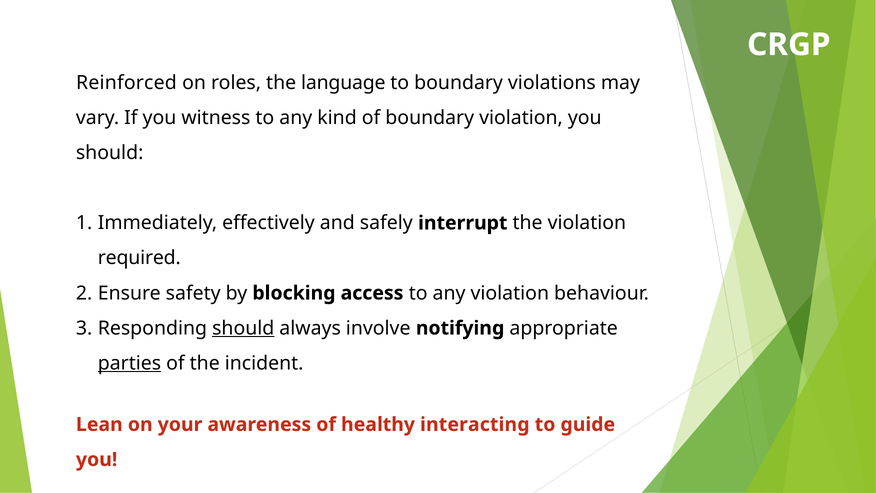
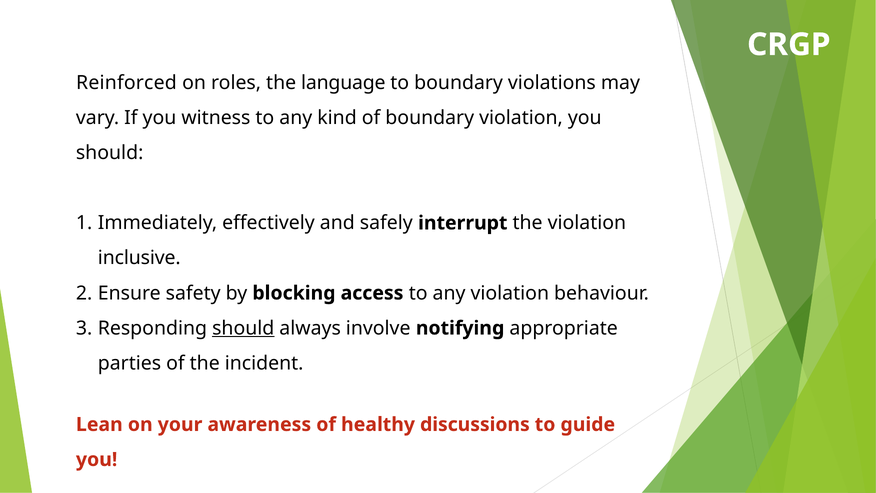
required: required -> inclusive
parties underline: present -> none
interacting: interacting -> discussions
